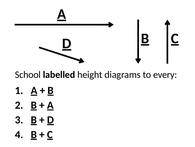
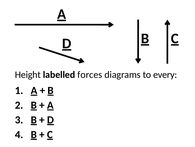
School: School -> Height
height: height -> forces
